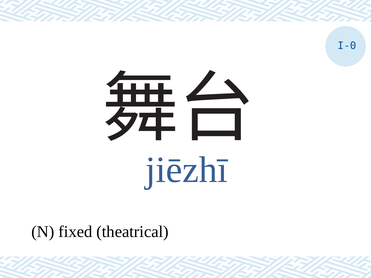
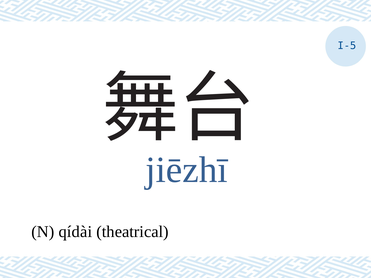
I-0: I-0 -> I-5
fixed: fixed -> qídài
